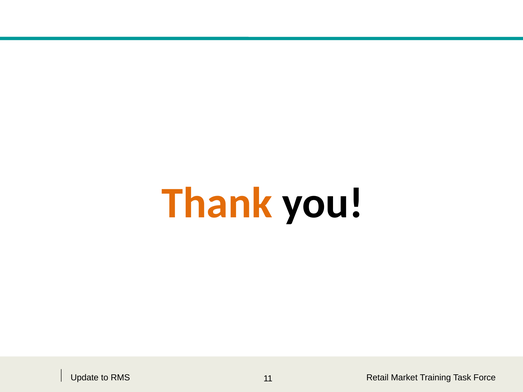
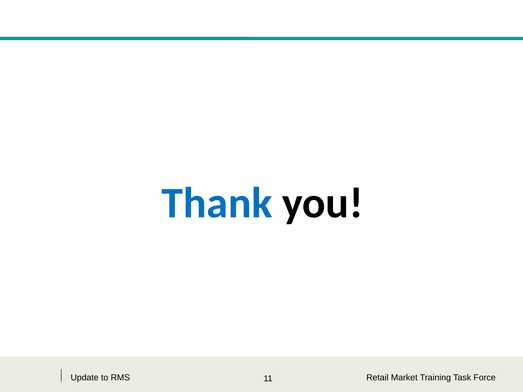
Thank colour: orange -> blue
